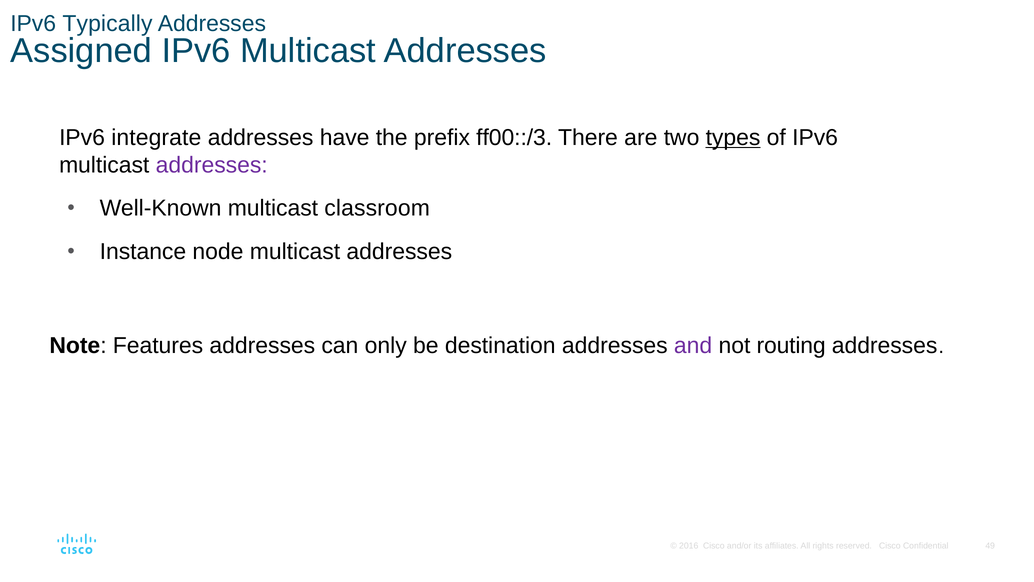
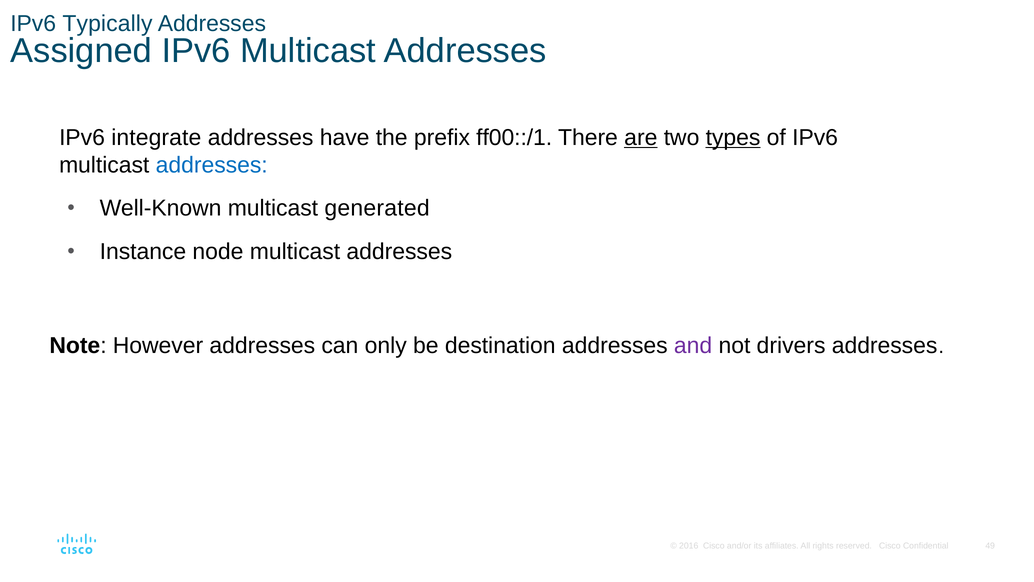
ff00::/3: ff00::/3 -> ff00::/1
are underline: none -> present
addresses at (212, 165) colour: purple -> blue
classroom: classroom -> generated
Features: Features -> However
routing: routing -> drivers
